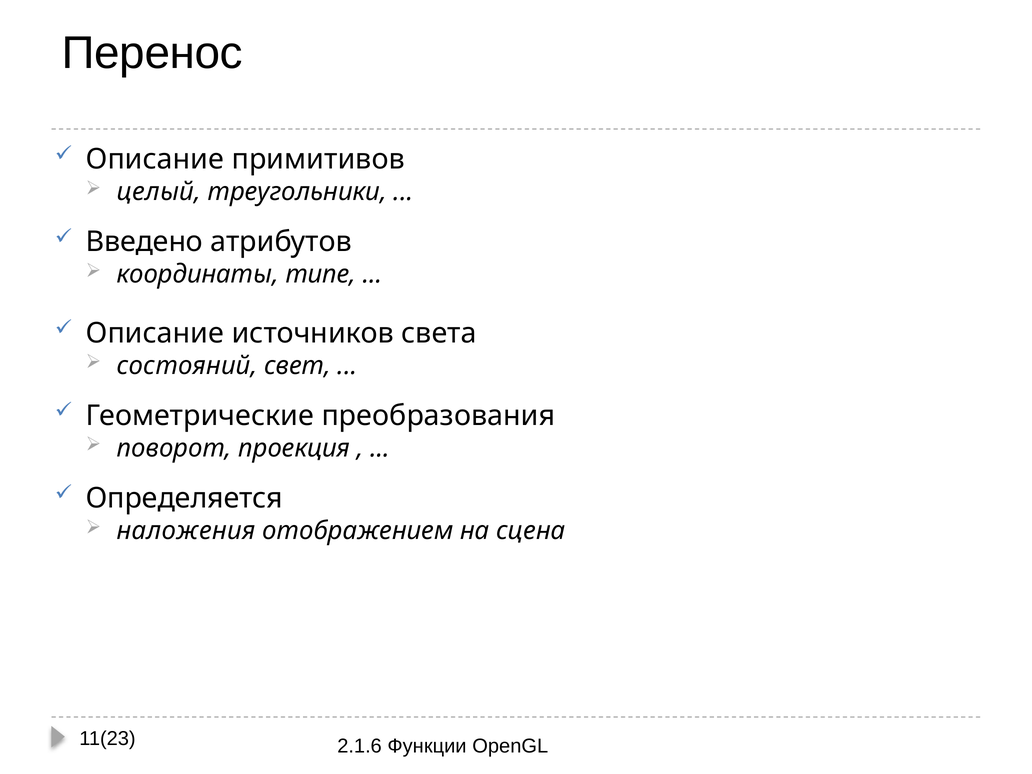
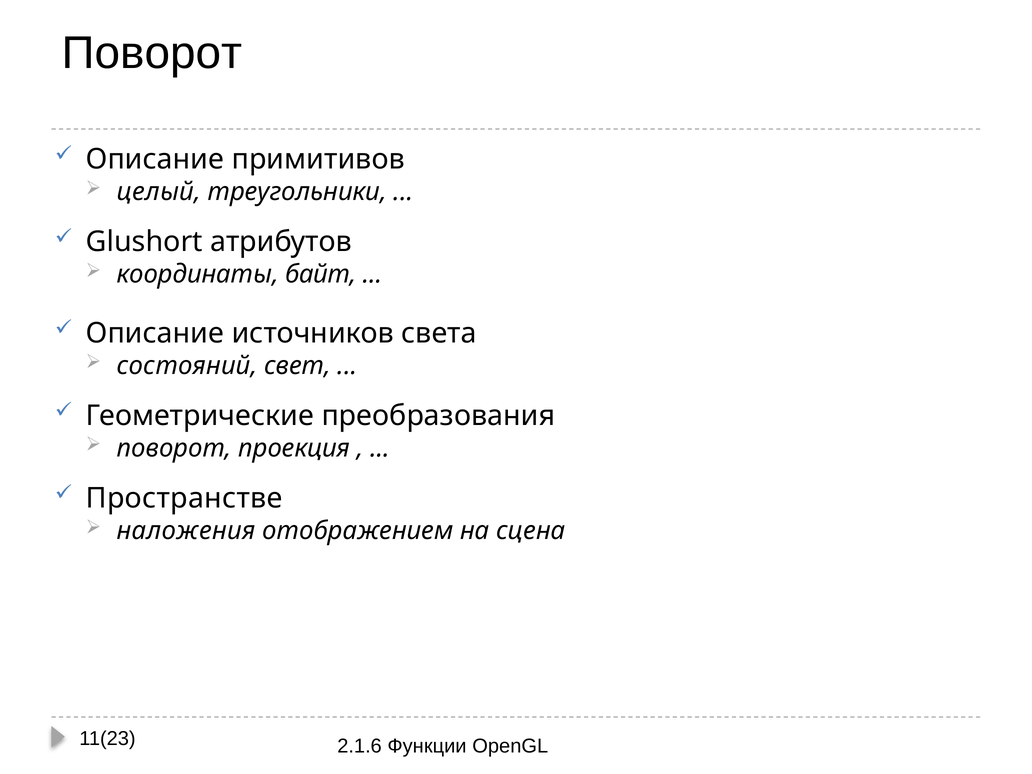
Перенос at (152, 53): Перенос -> Поворот
Введено: Введено -> Glushort
типе: типе -> байт
Определяется: Определяется -> Пространстве
